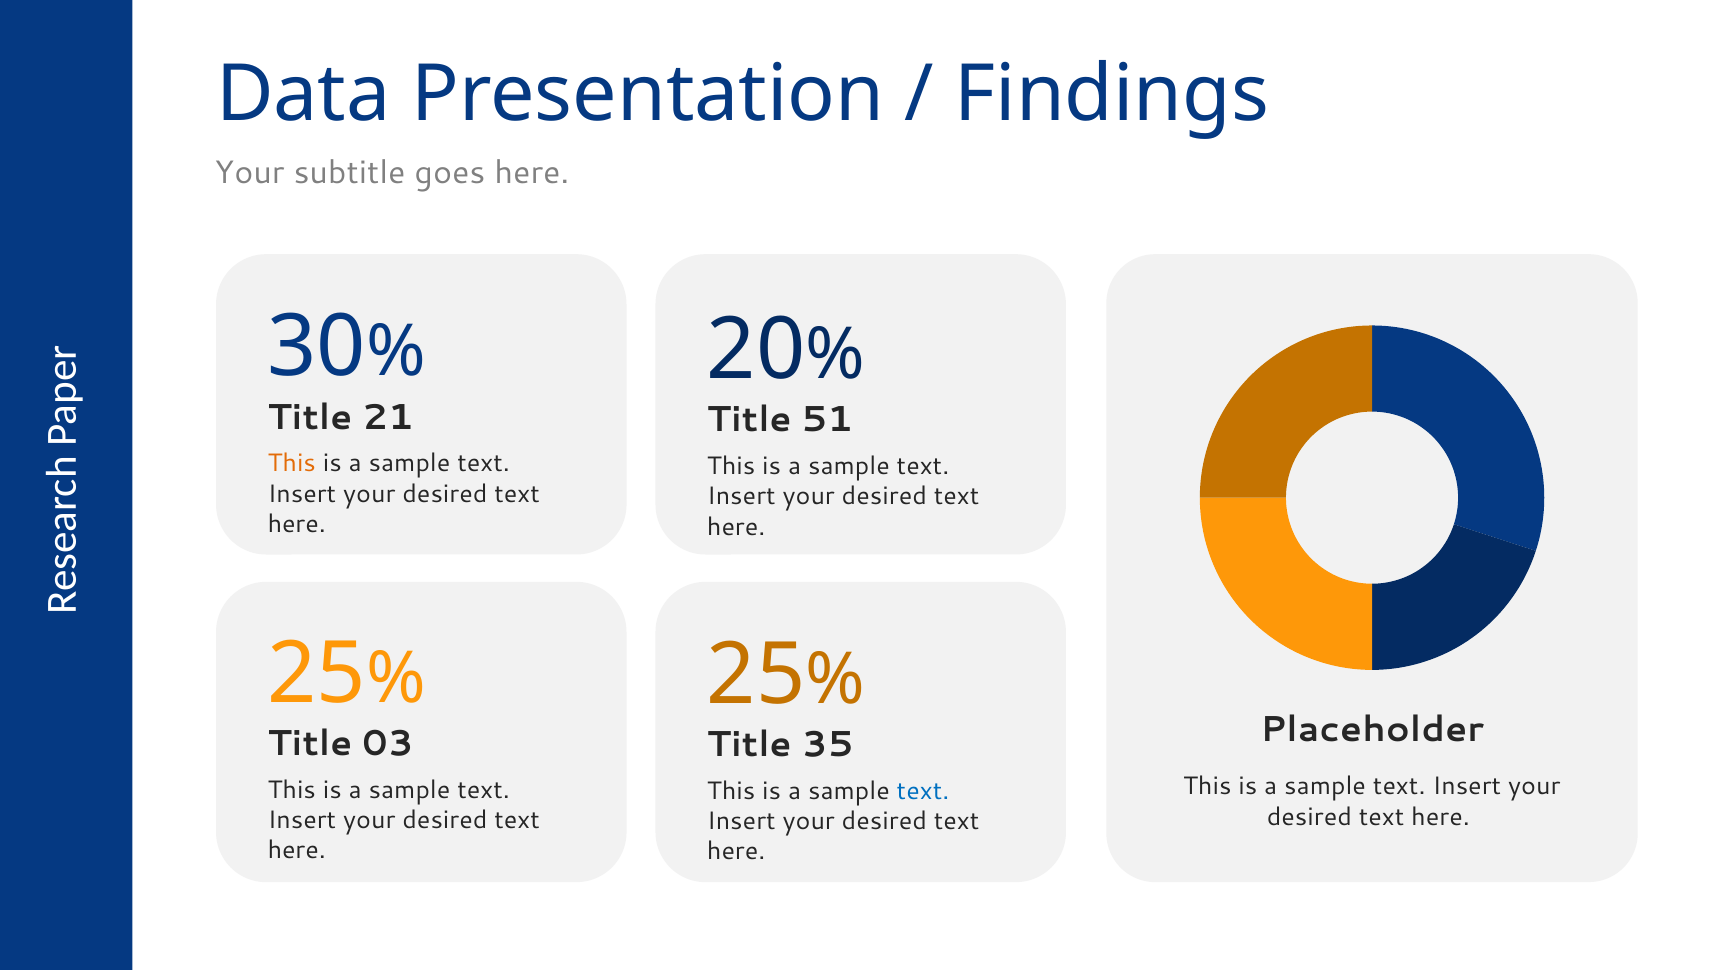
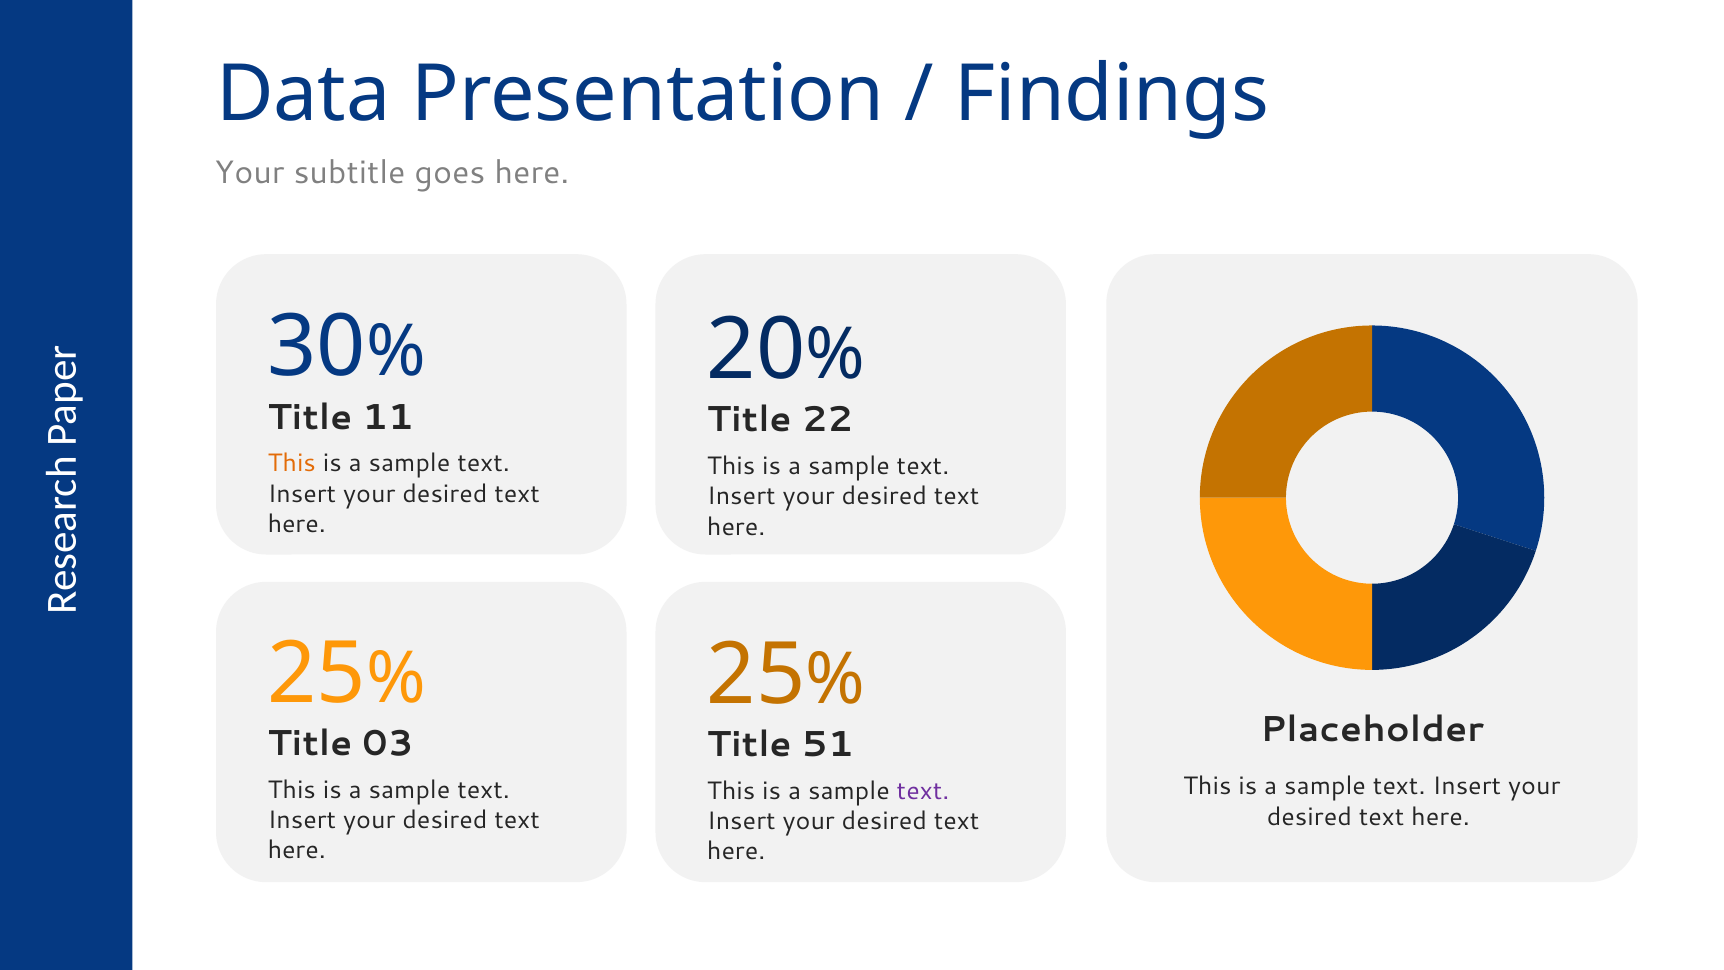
21: 21 -> 11
51: 51 -> 22
35: 35 -> 51
text at (923, 791) colour: blue -> purple
